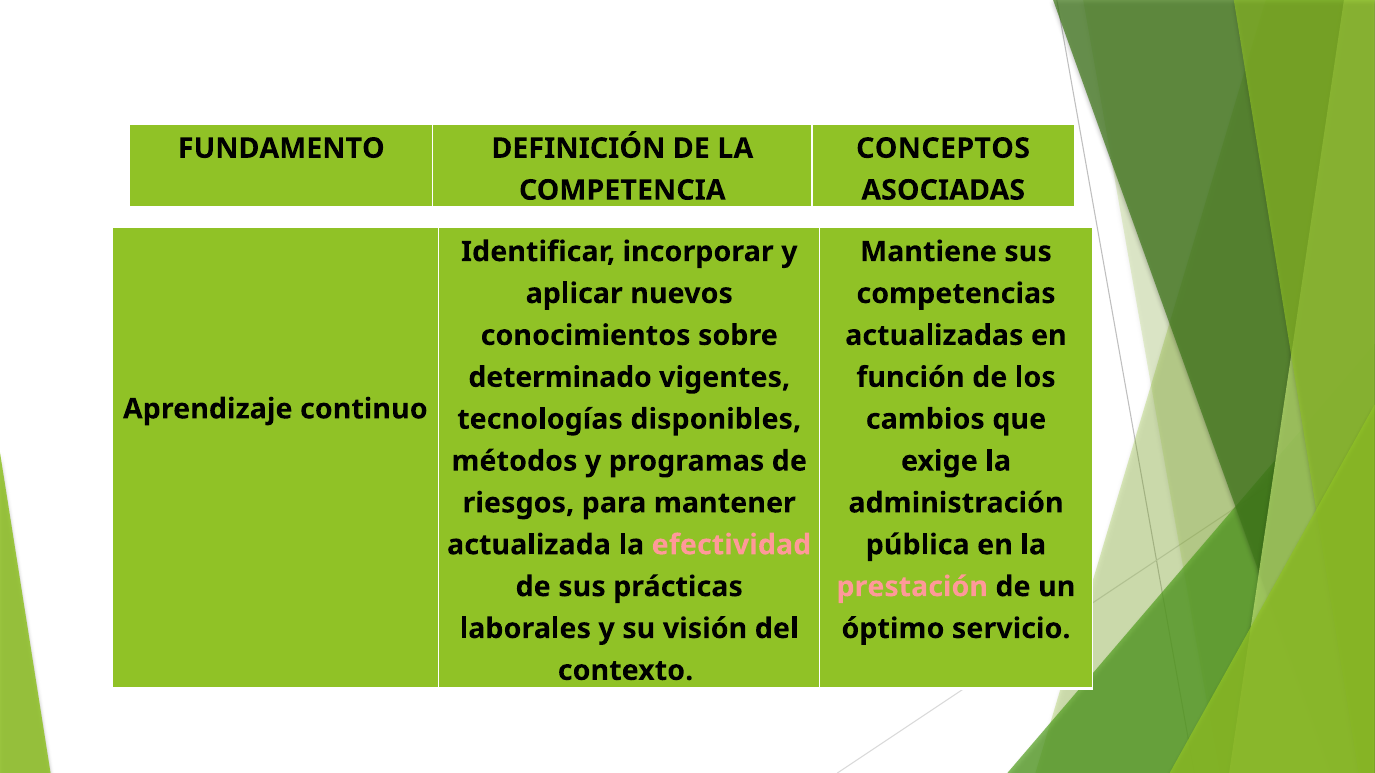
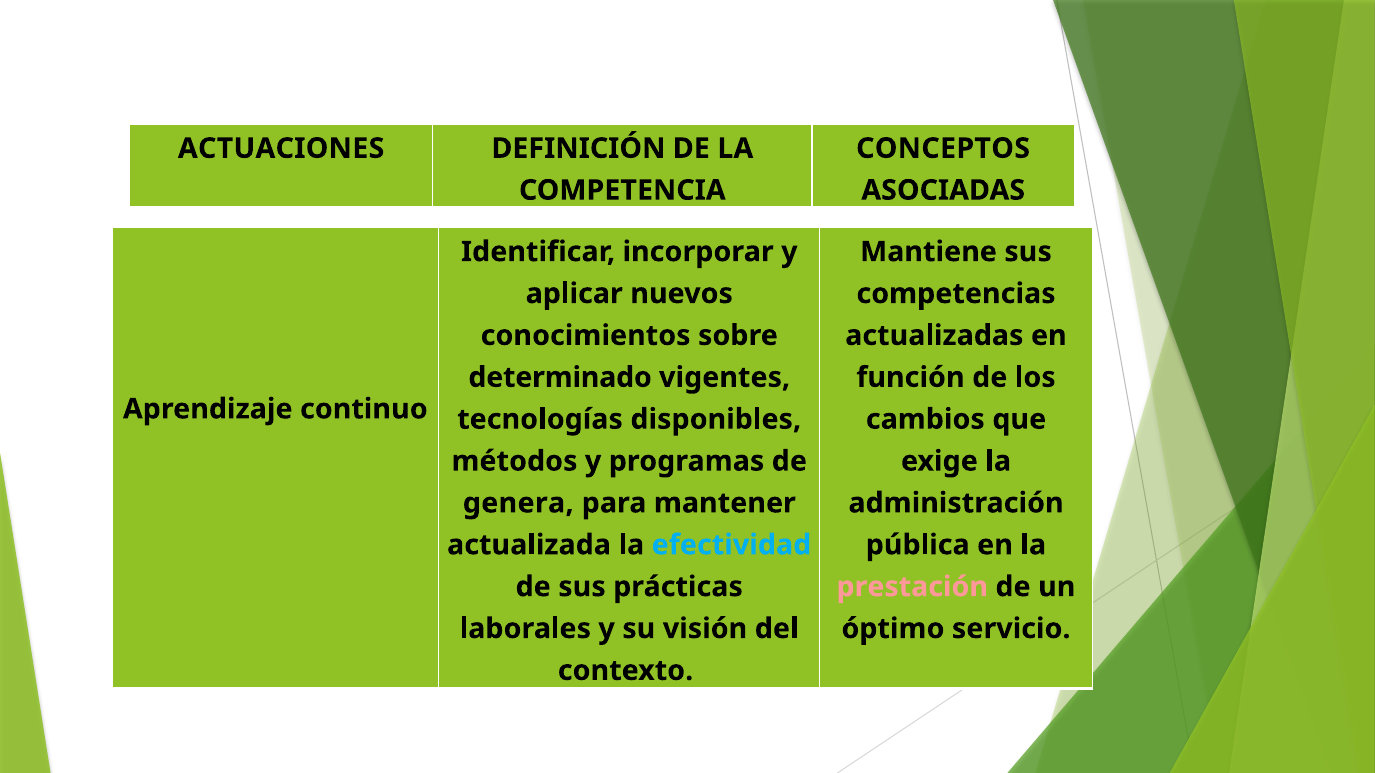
FUNDAMENTO: FUNDAMENTO -> ACTUACIONES
riesgos: riesgos -> genera
efectividad colour: pink -> light blue
